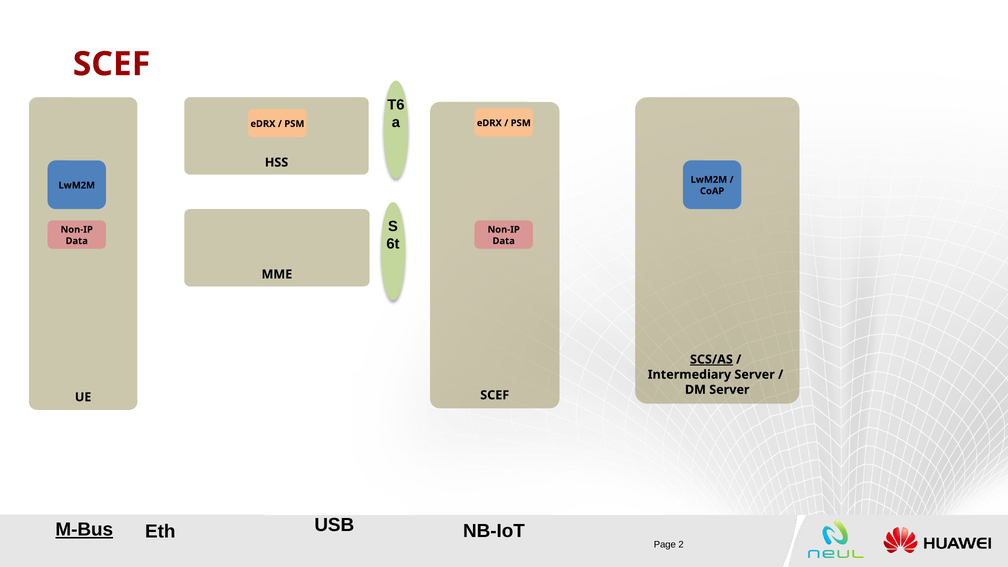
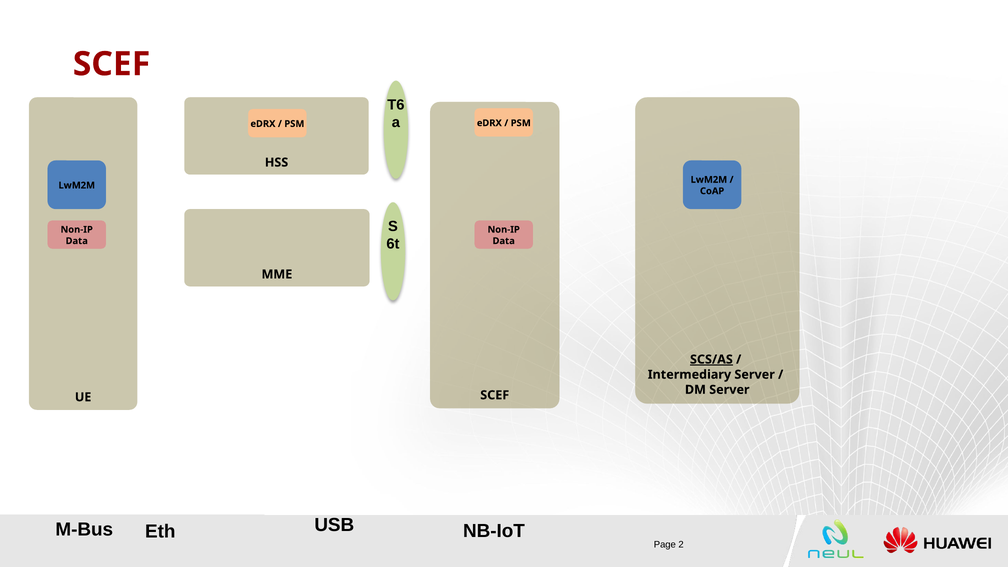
M-Bus underline: present -> none
